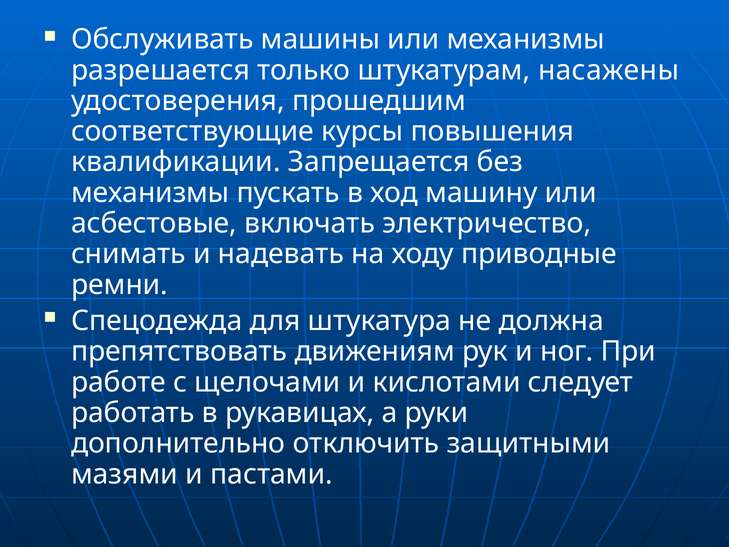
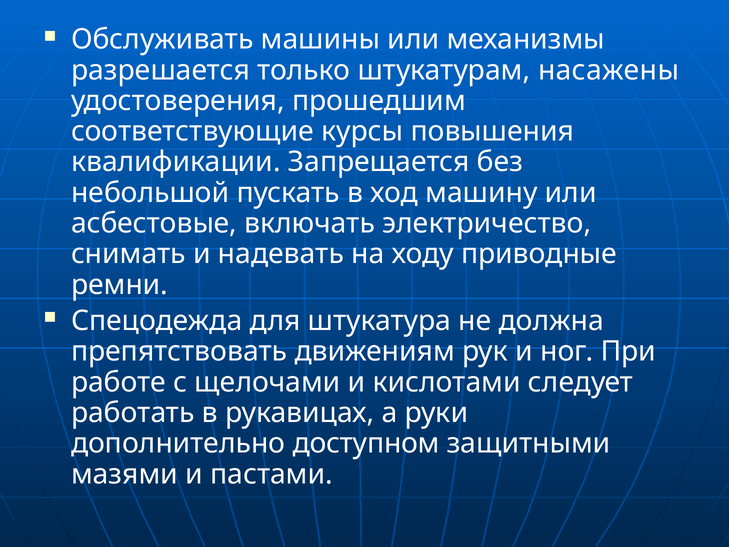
механизмы at (150, 193): механизмы -> небольшой
отключить: отключить -> доступном
